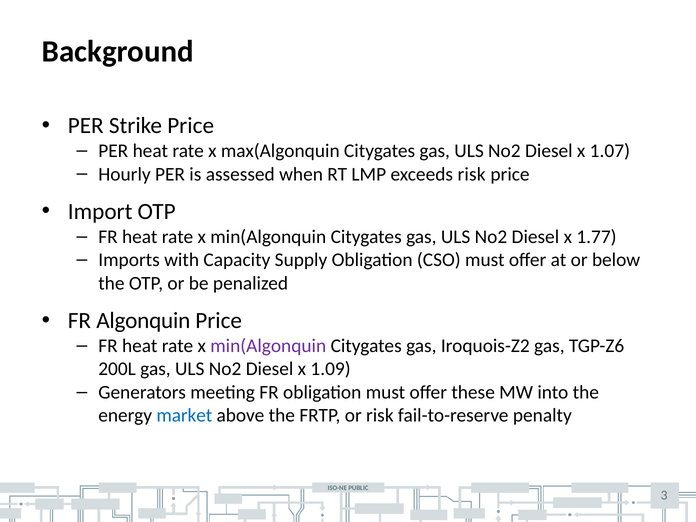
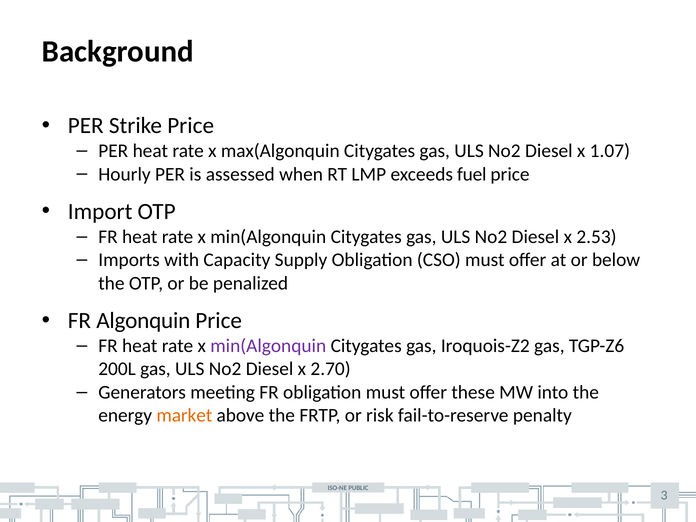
exceeds risk: risk -> fuel
1.77: 1.77 -> 2.53
1.09: 1.09 -> 2.70
market colour: blue -> orange
